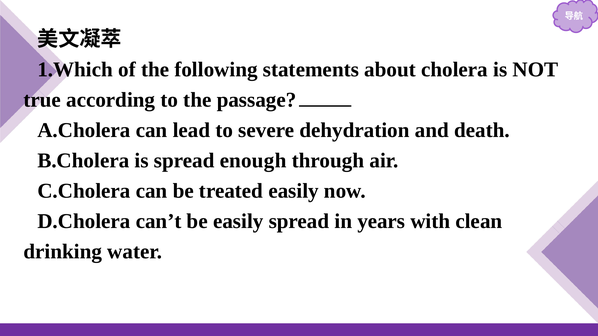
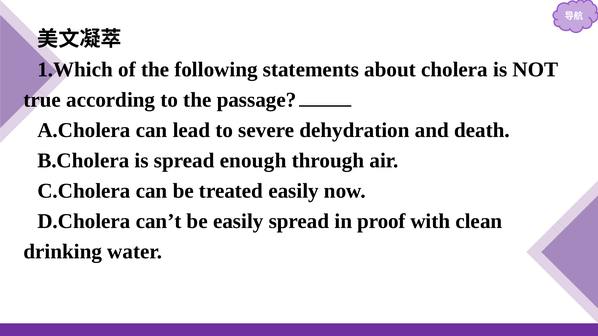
years: years -> proof
